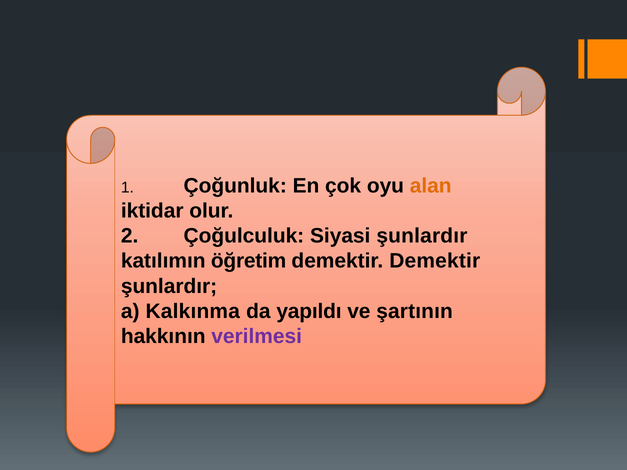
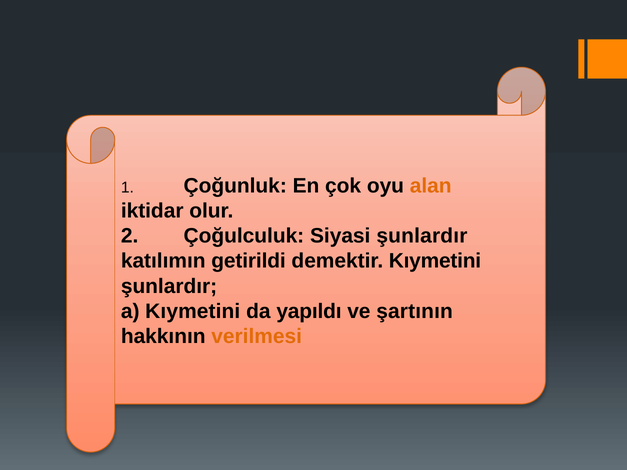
öğretim: öğretim -> getirildi
demektir Demektir: Demektir -> Kıymetini
a Kalkınma: Kalkınma -> Kıymetini
verilmesi colour: purple -> orange
